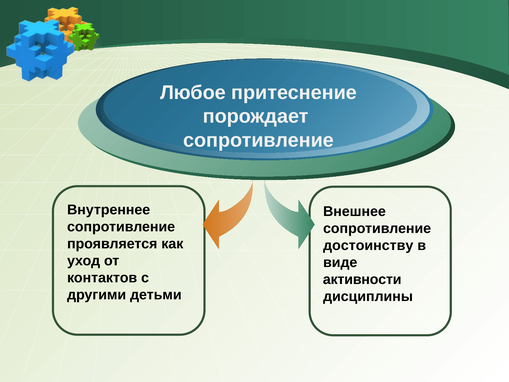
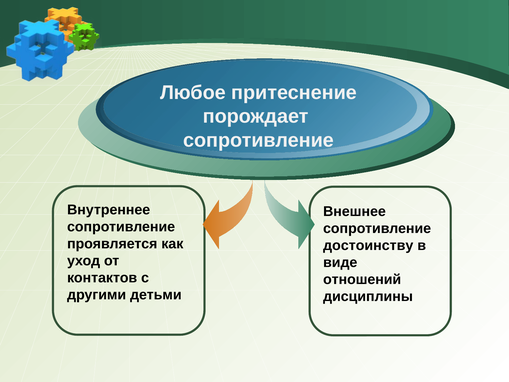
активности: активности -> отношений
